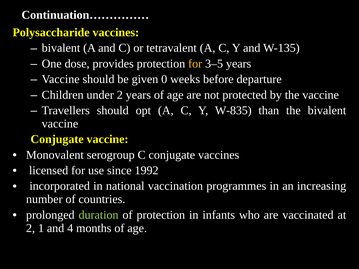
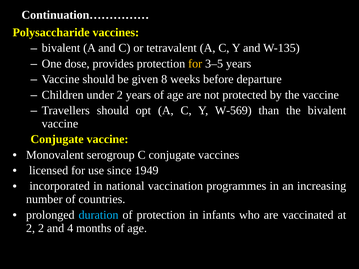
0: 0 -> 8
W-835: W-835 -> W-569
1992: 1992 -> 1949
duration colour: light green -> light blue
2 1: 1 -> 2
